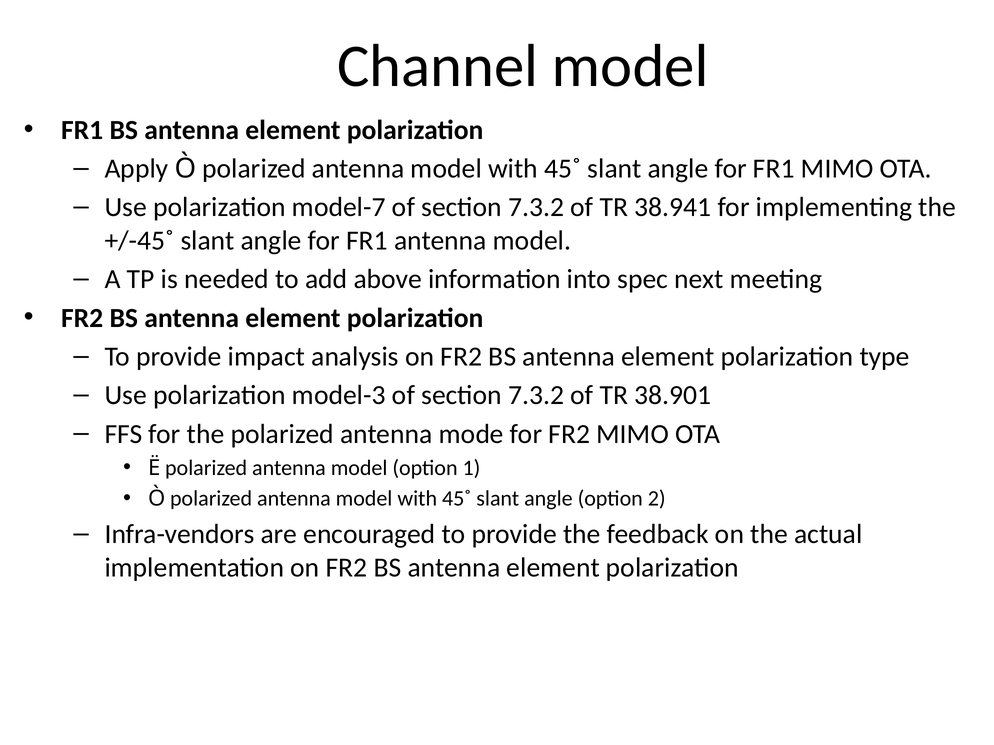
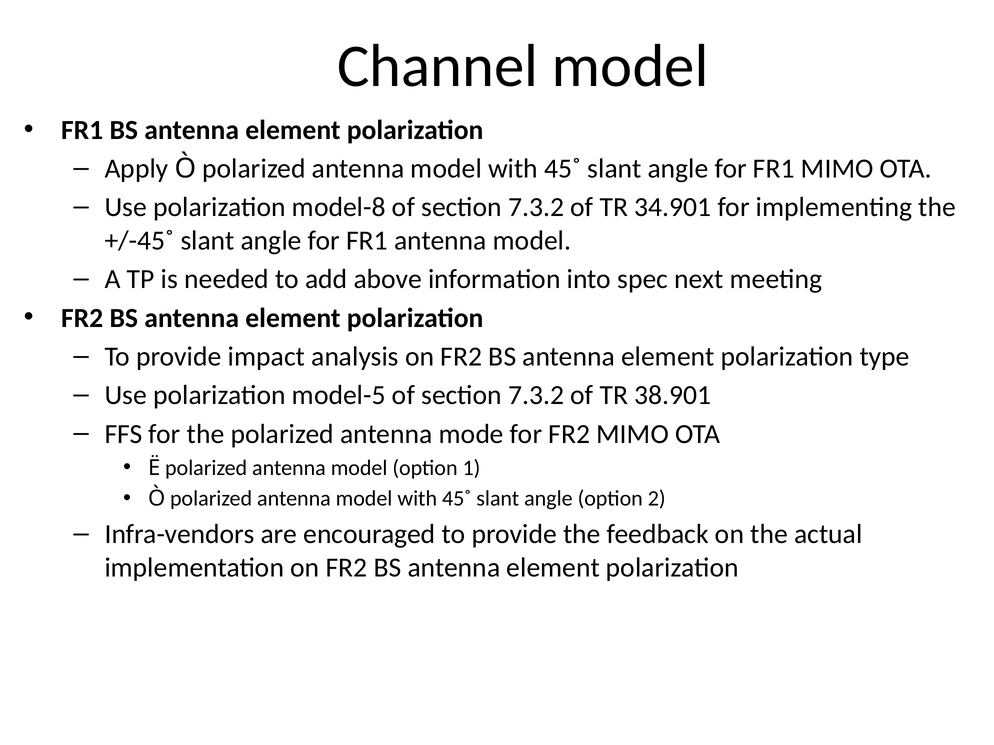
model-7: model-7 -> model-8
38.941: 38.941 -> 34.901
model-3: model-3 -> model-5
